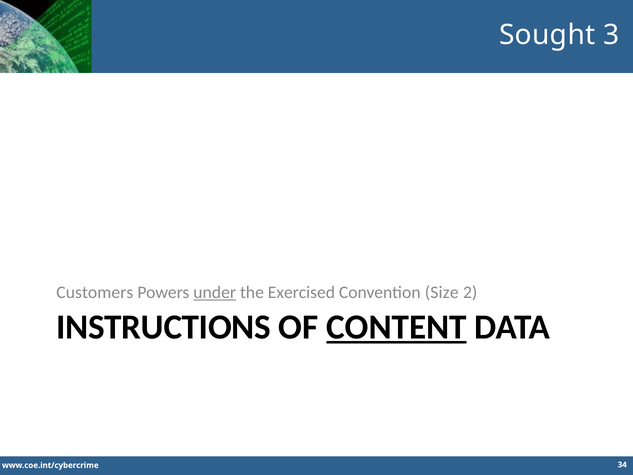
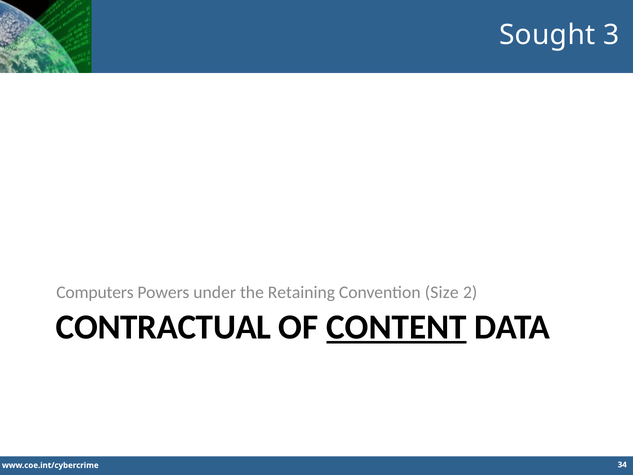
Customers: Customers -> Computers
under underline: present -> none
Exercised: Exercised -> Retaining
INSTRUCTIONS: INSTRUCTIONS -> CONTRACTUAL
